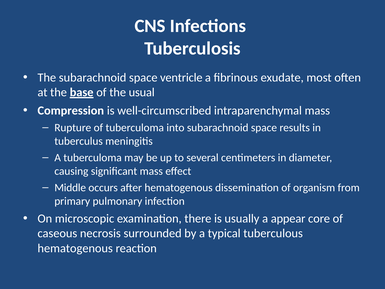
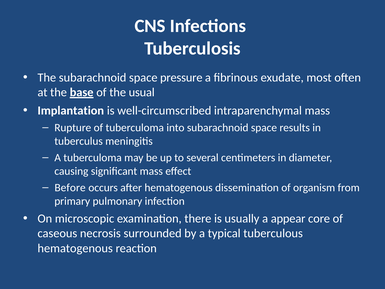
ventricle: ventricle -> pressure
Compression: Compression -> Implantation
Middle: Middle -> Before
